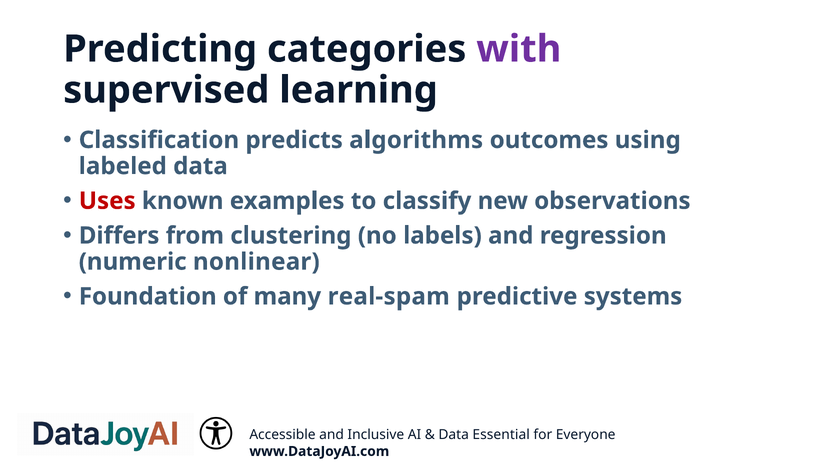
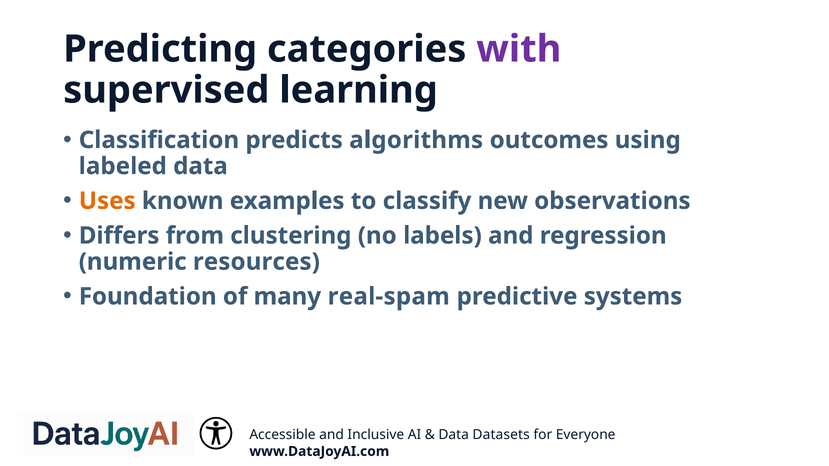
Uses colour: red -> orange
nonlinear: nonlinear -> resources
Essential: Essential -> Datasets
